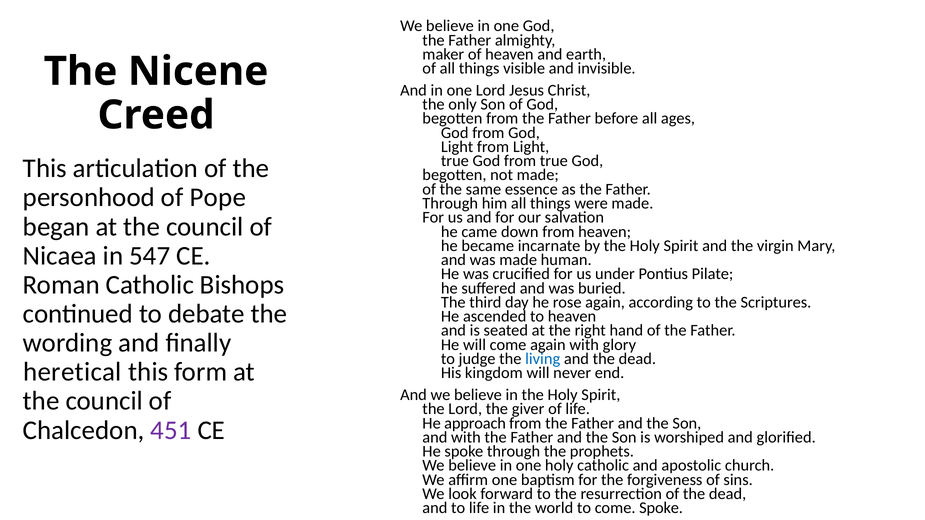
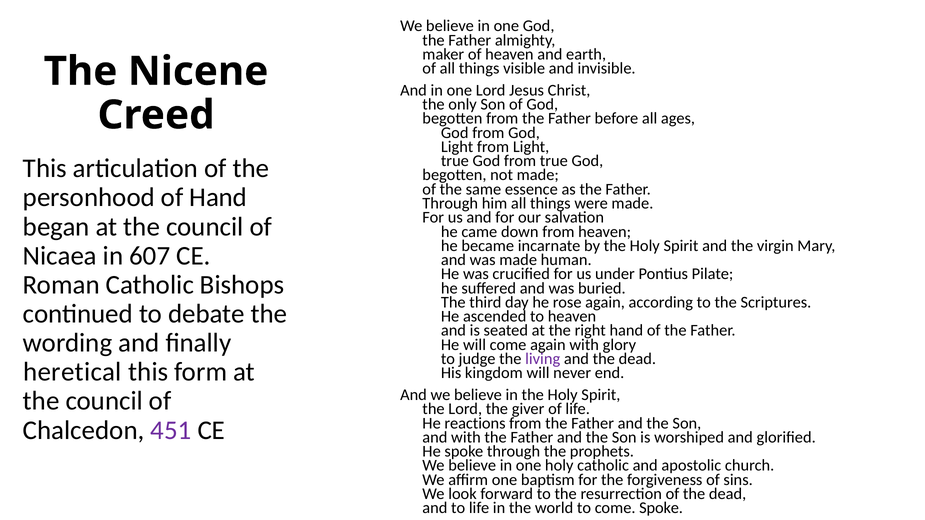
of Pope: Pope -> Hand
547: 547 -> 607
living colour: blue -> purple
approach: approach -> reactions
